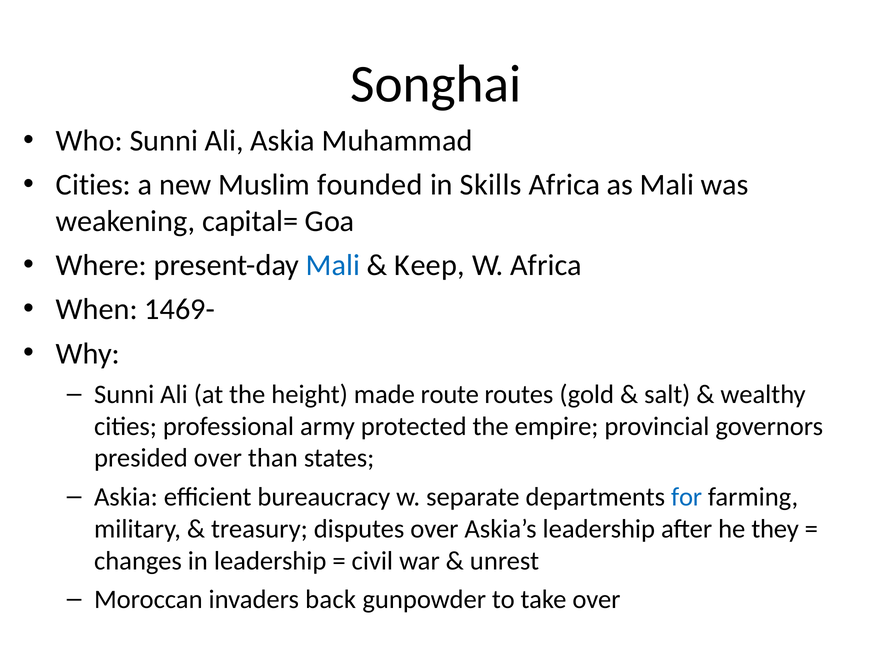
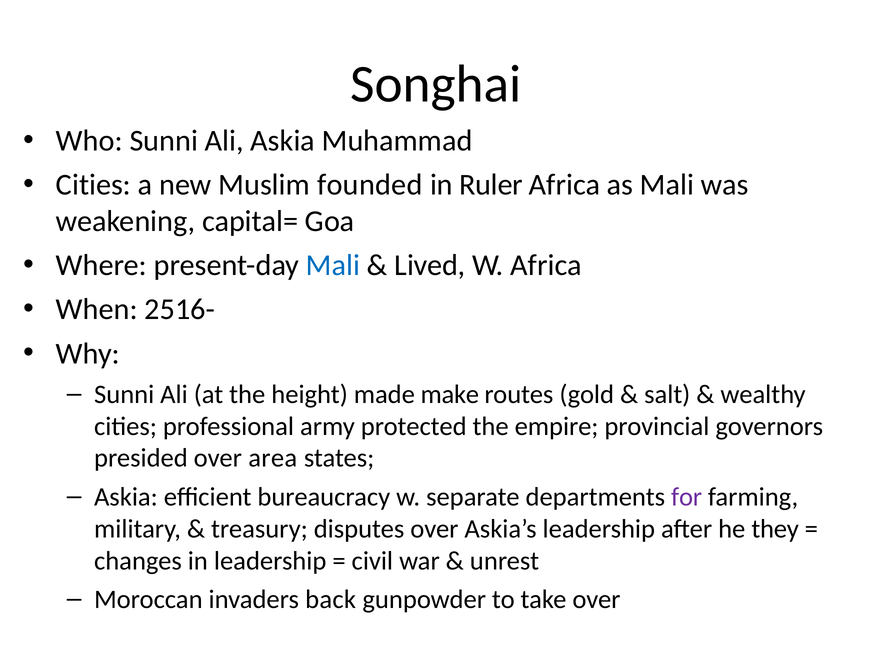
Skills: Skills -> Ruler
Keep: Keep -> Lived
1469-: 1469- -> 2516-
route: route -> make
than: than -> area
for colour: blue -> purple
